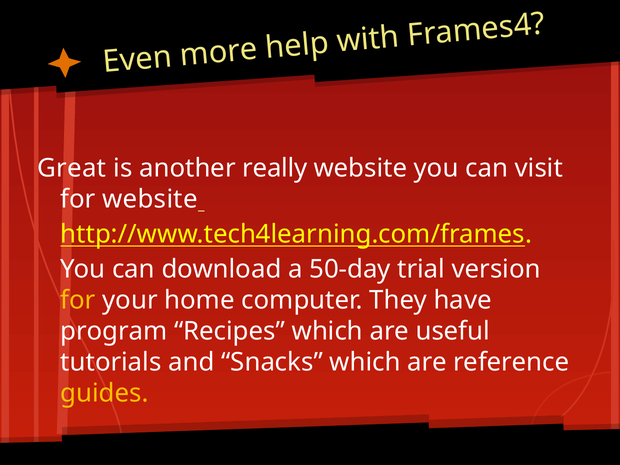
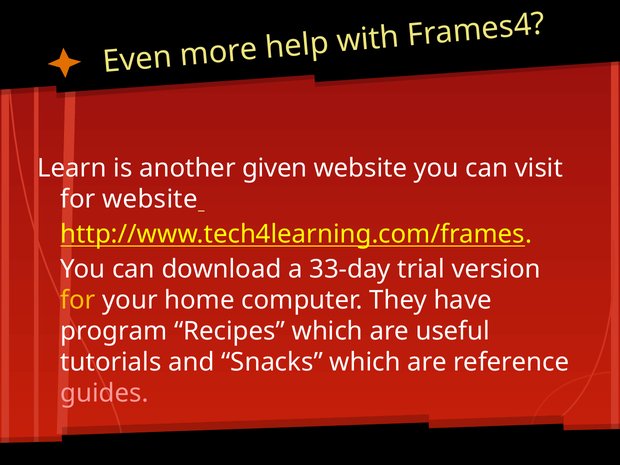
Great: Great -> Learn
really: really -> given
50-day: 50-day -> 33-day
guides colour: yellow -> pink
